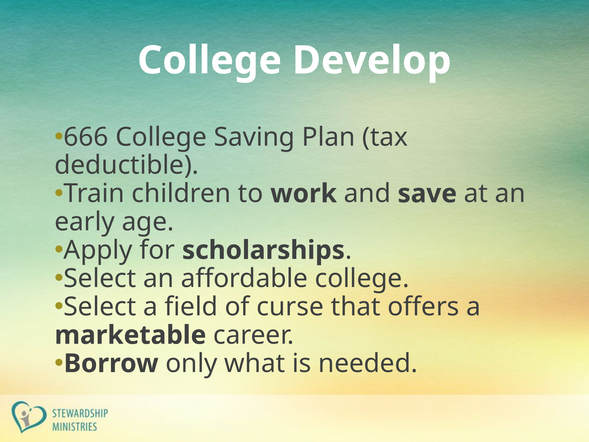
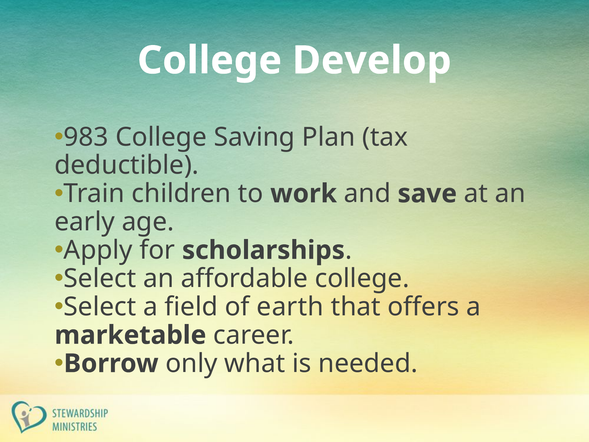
666: 666 -> 983
curse: curse -> earth
